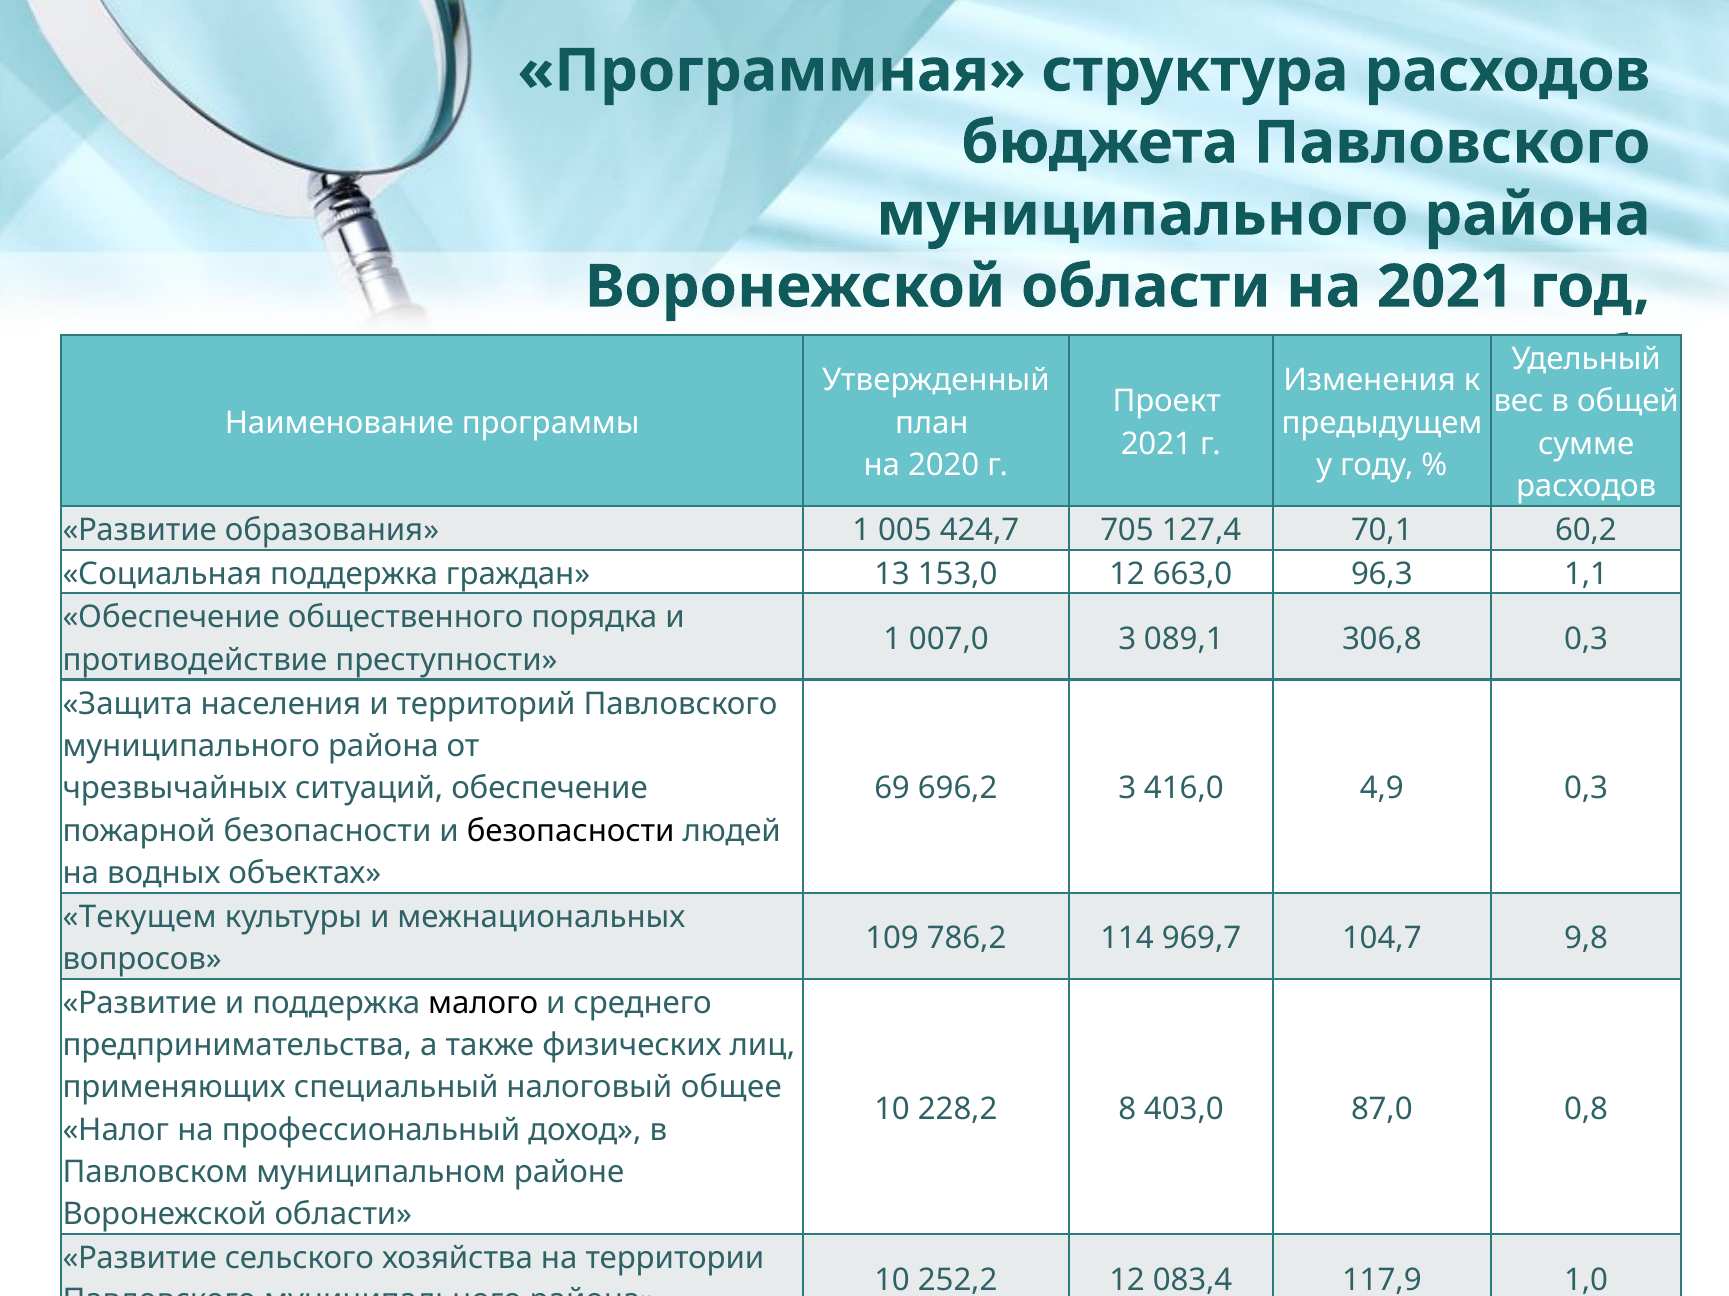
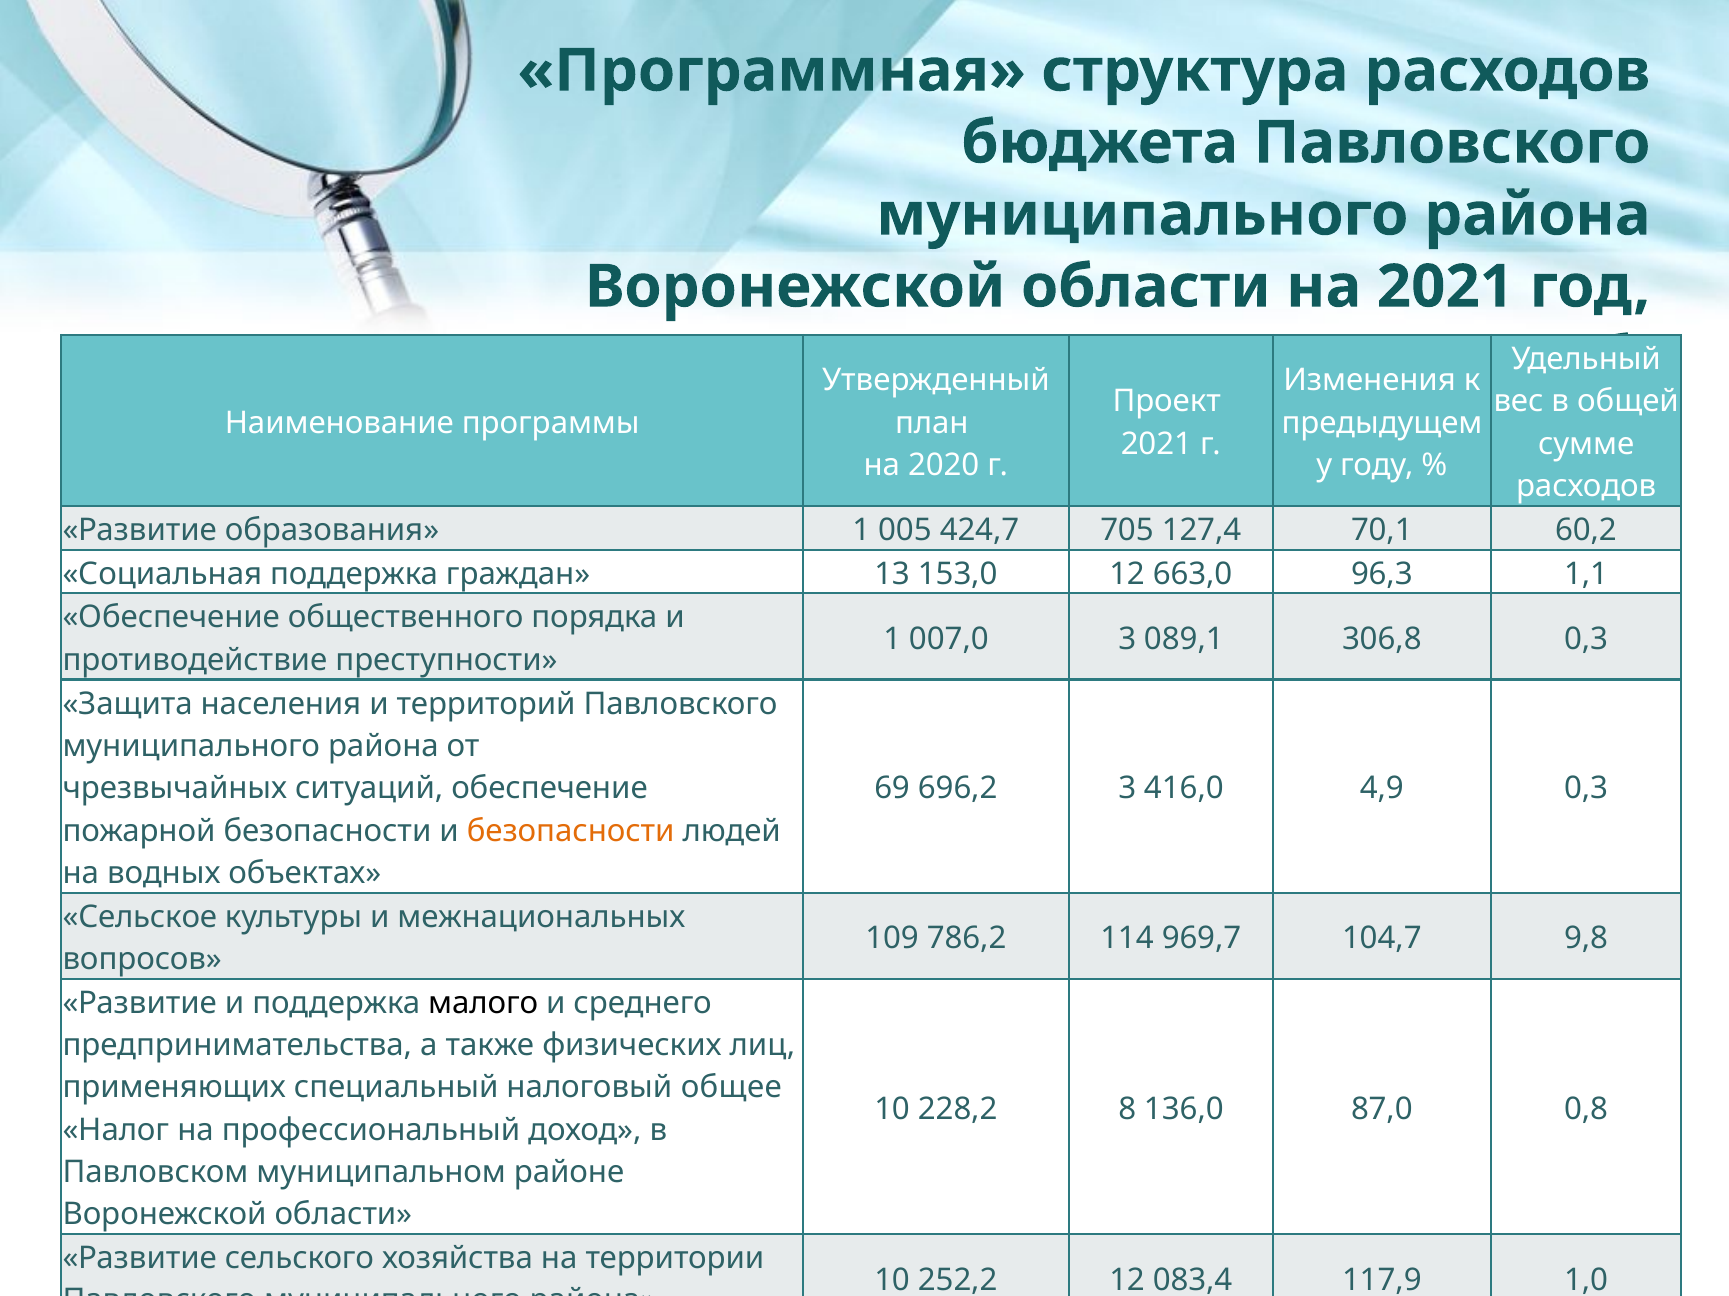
безопасности at (571, 831) colour: black -> orange
Текущем: Текущем -> Сельское
403,0: 403,0 -> 136,0
